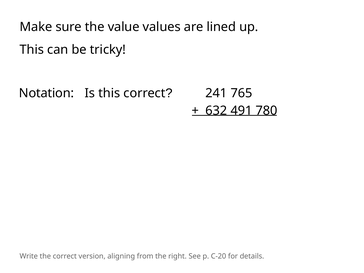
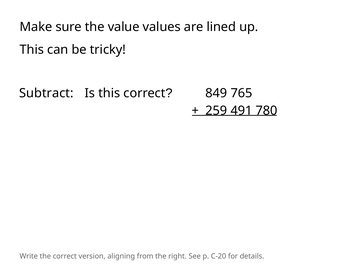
Notation: Notation -> Subtract
241: 241 -> 849
632: 632 -> 259
